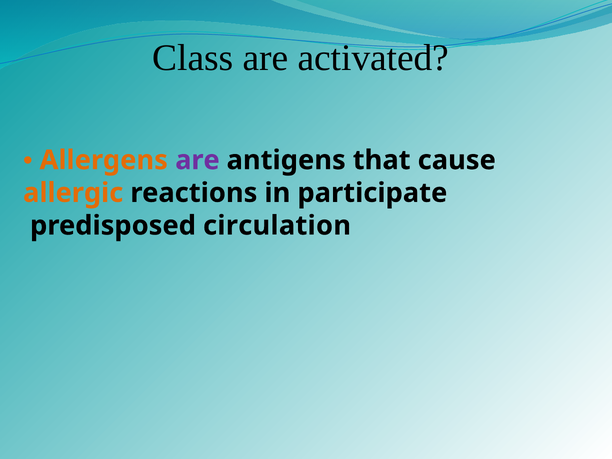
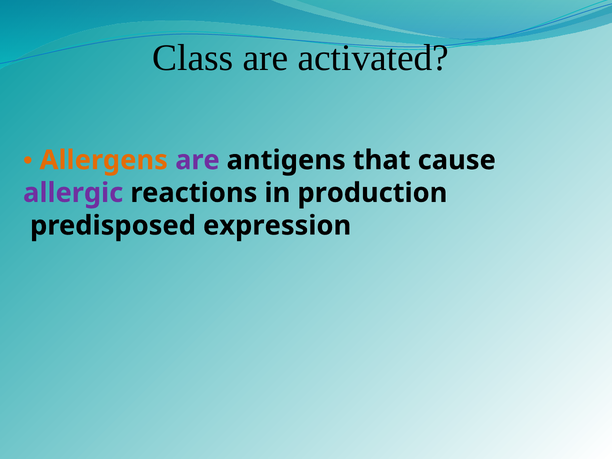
allergic colour: orange -> purple
participate: participate -> production
circulation: circulation -> expression
